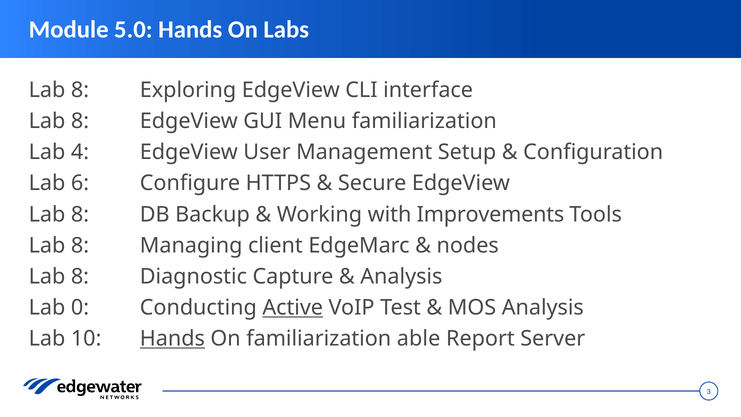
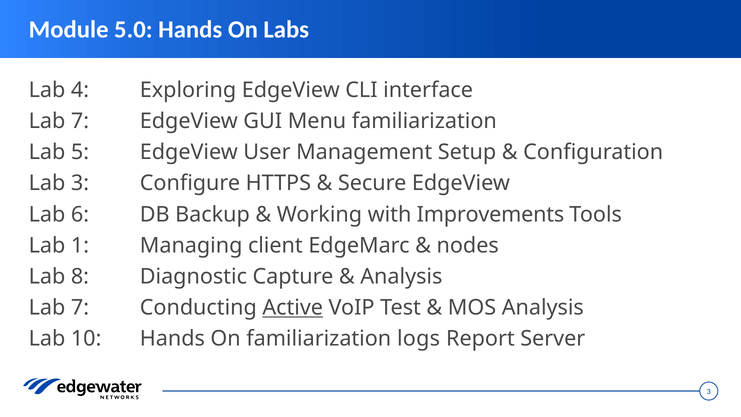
8 at (80, 90): 8 -> 4
8 at (80, 121): 8 -> 7
4: 4 -> 5
Lab 6: 6 -> 3
8 at (80, 214): 8 -> 6
8 at (80, 245): 8 -> 1
0 at (80, 308): 0 -> 7
Hands at (172, 339) underline: present -> none
able: able -> logs
